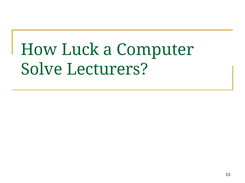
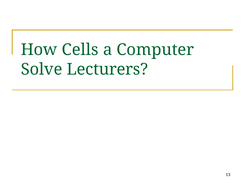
Luck: Luck -> Cells
